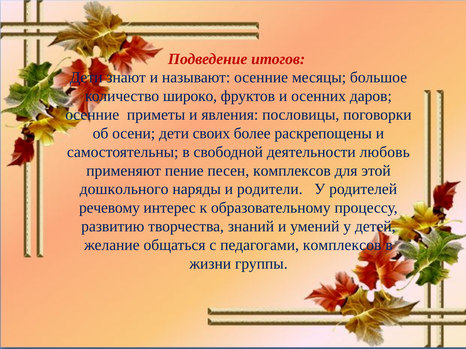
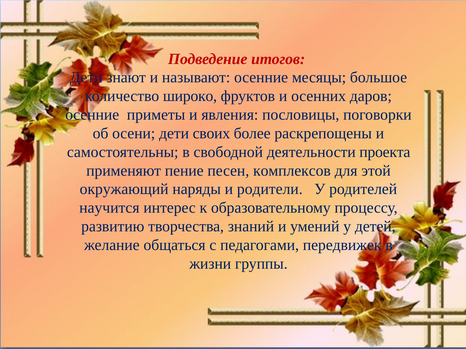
любовь: любовь -> проекта
дошкольного: дошкольного -> окружающий
речевому: речевому -> научится
педагогами комплексов: комплексов -> передвижек
